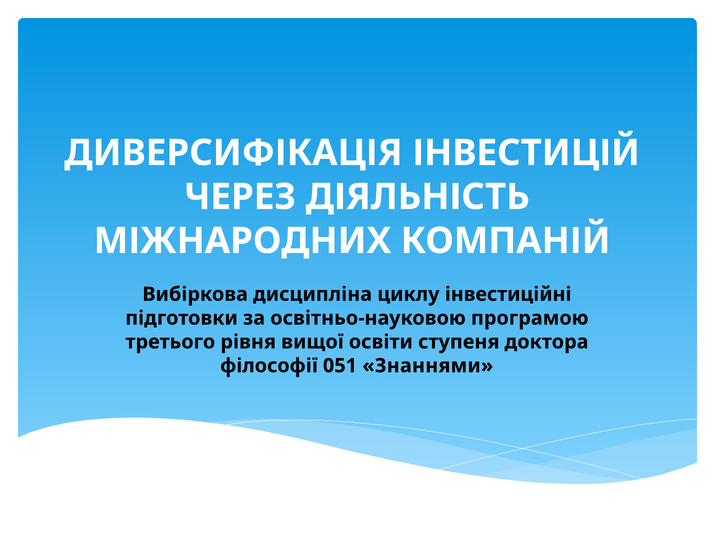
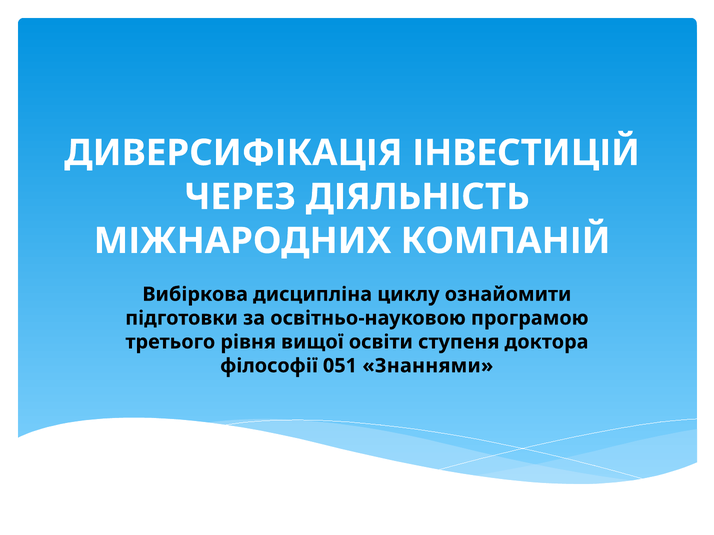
інвестиційні: інвестиційні -> ознайомити
